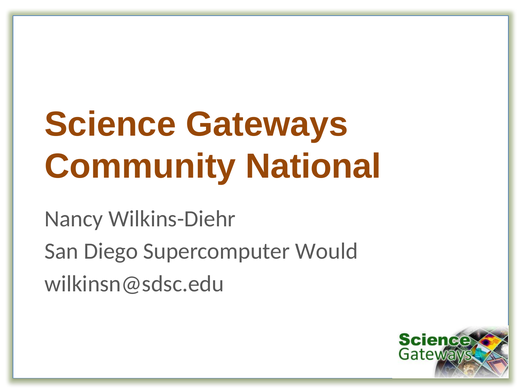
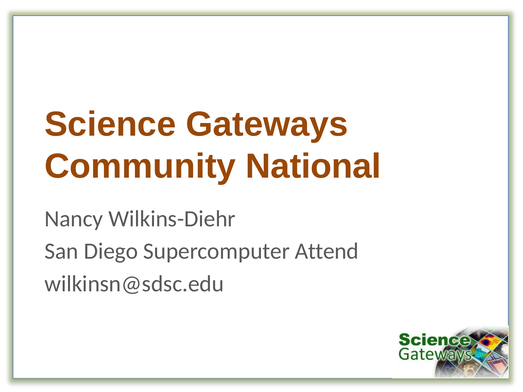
Would: Would -> Attend
